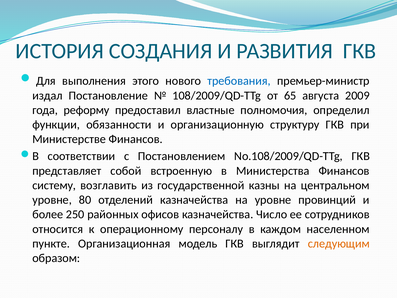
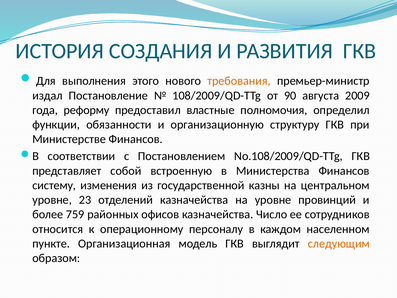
требования colour: blue -> orange
65: 65 -> 90
возглавить: возглавить -> изменения
80: 80 -> 23
250: 250 -> 759
